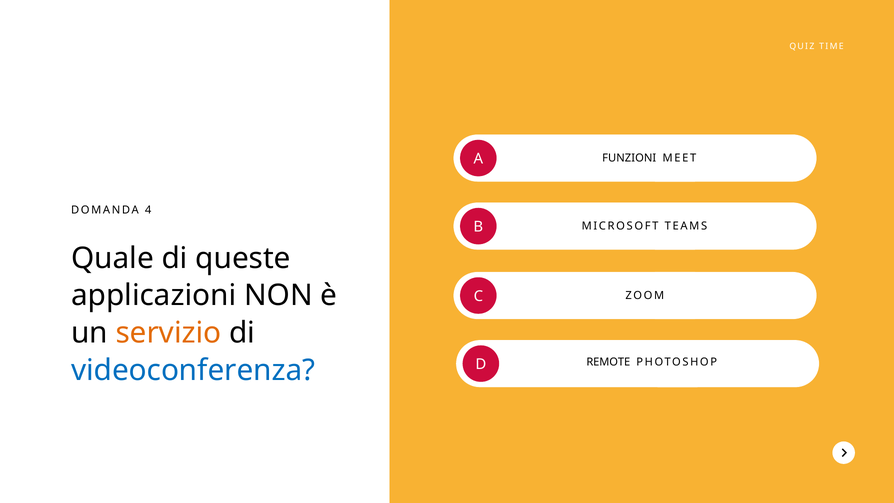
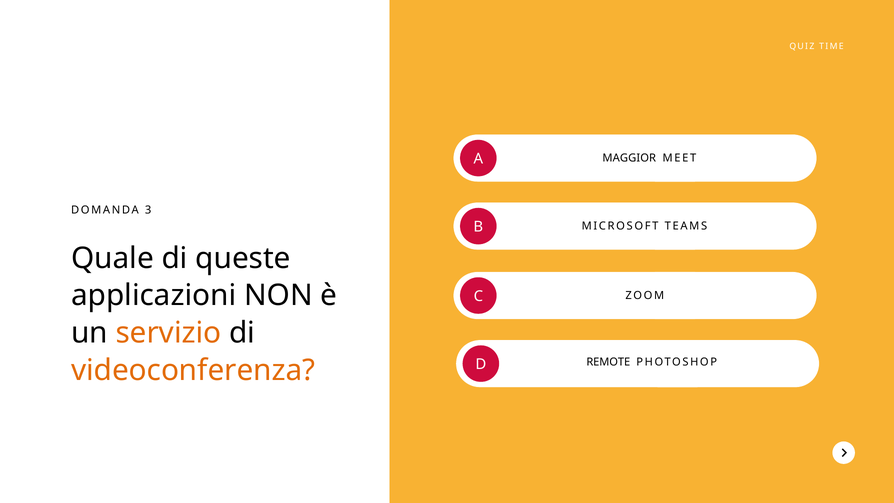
FUNZIONI: FUNZIONI -> MAGGIOR
4: 4 -> 3
videoconferenza colour: blue -> orange
